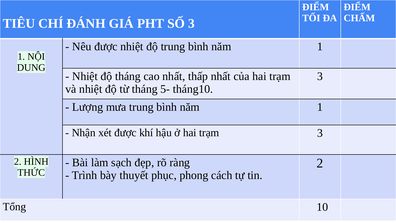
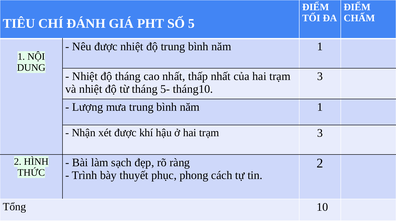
SỐ 3: 3 -> 5
